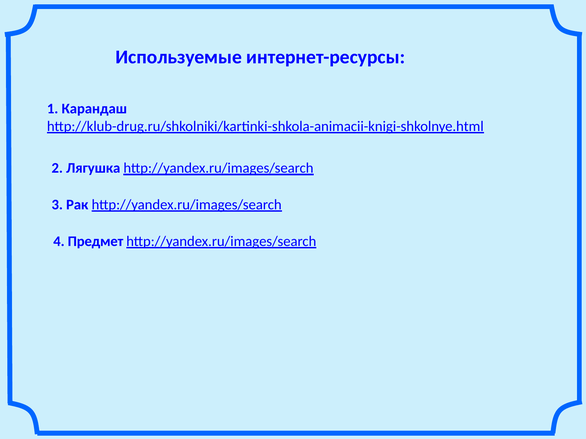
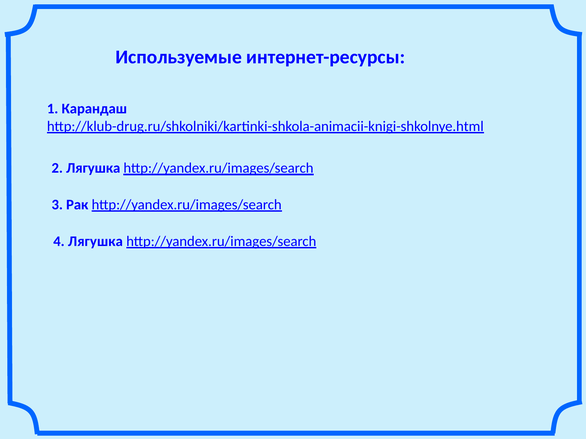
4 Предмет: Предмет -> Лягушка
